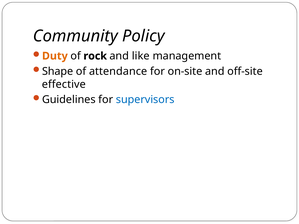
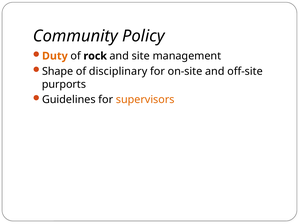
like: like -> site
attendance: attendance -> disciplinary
effective: effective -> purports
supervisors colour: blue -> orange
